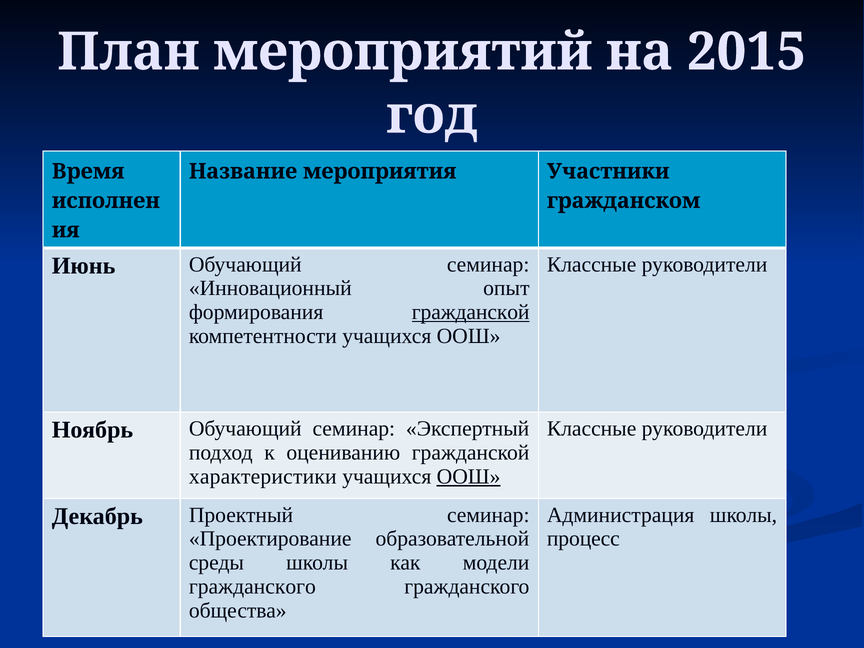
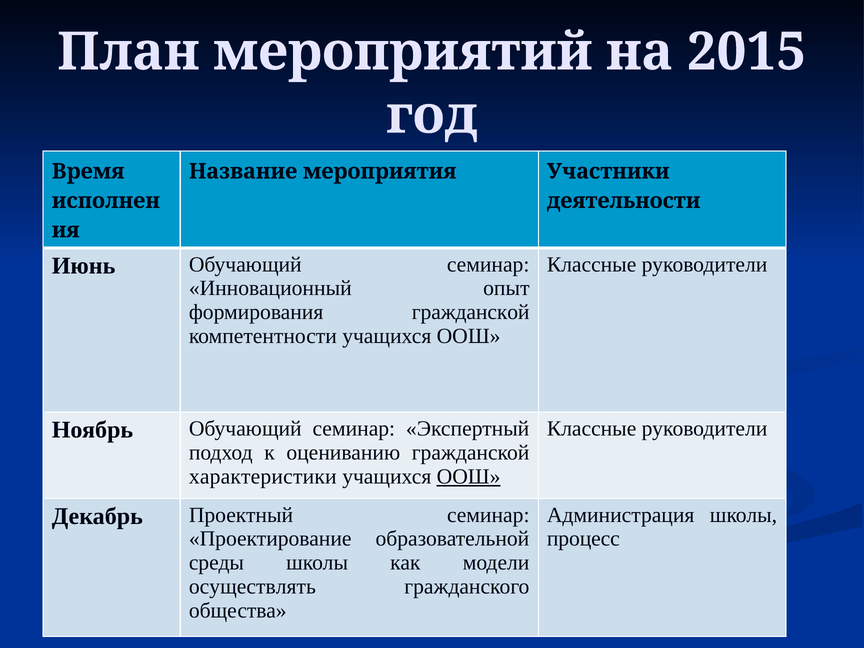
гражданском: гражданском -> деятельности
гражданской at (471, 312) underline: present -> none
гражданского at (252, 587): гражданского -> осуществлять
